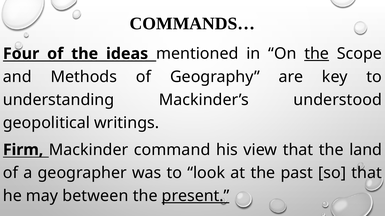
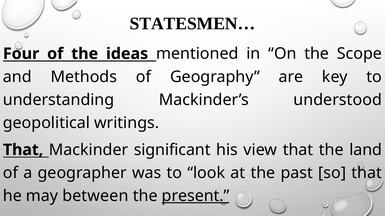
COMMANDS…: COMMANDS… -> STATESMEN…
the at (317, 54) underline: present -> none
Firm at (23, 150): Firm -> That
command: command -> significant
